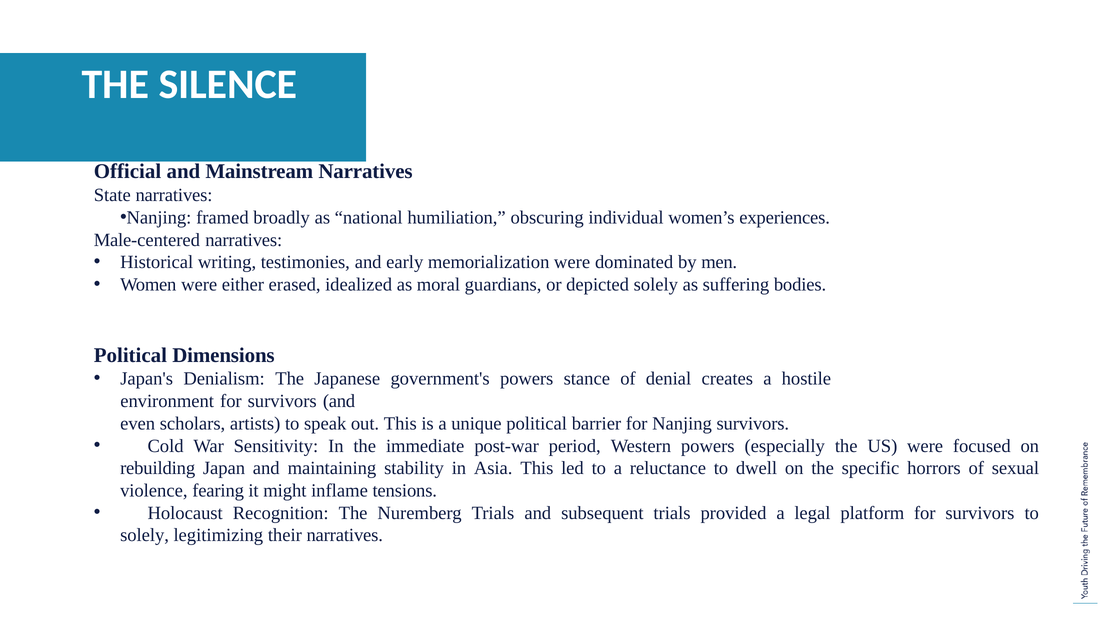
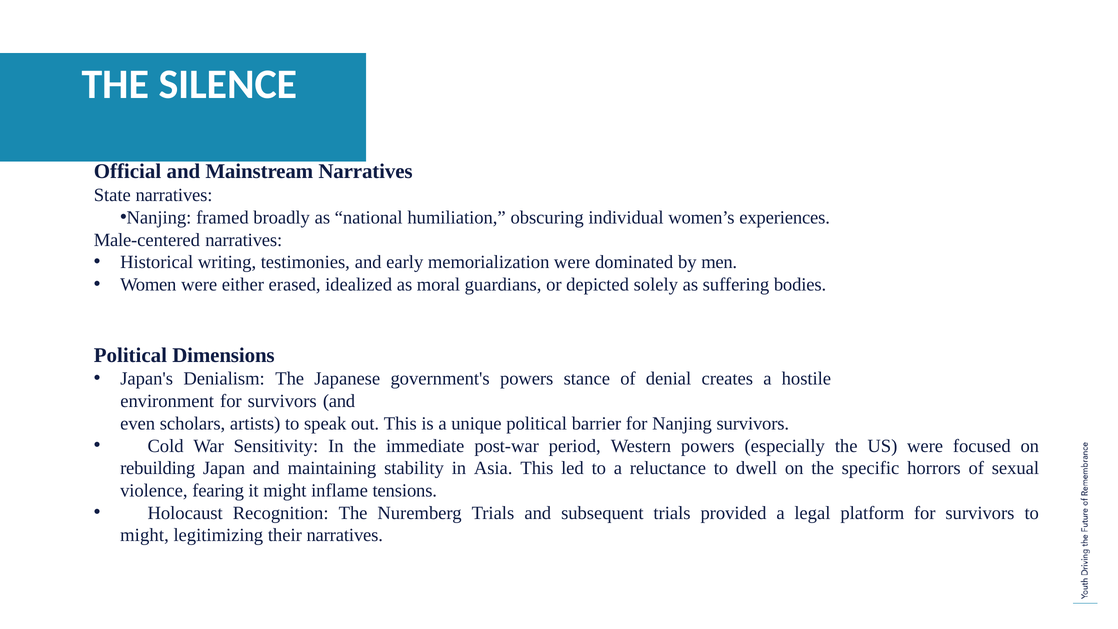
solely at (145, 535): solely -> might
